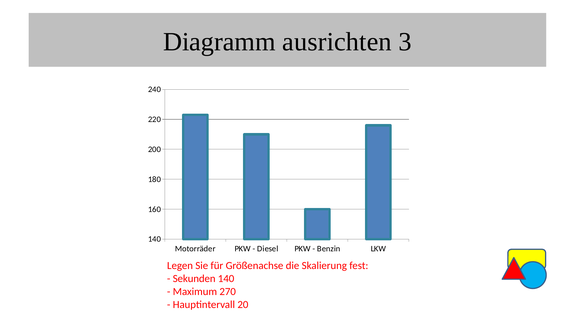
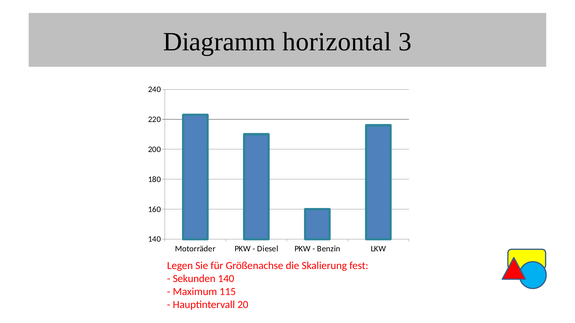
ausrichten: ausrichten -> horizontal
270: 270 -> 115
